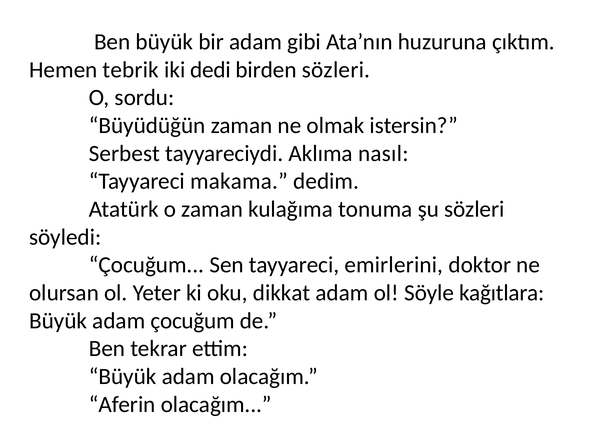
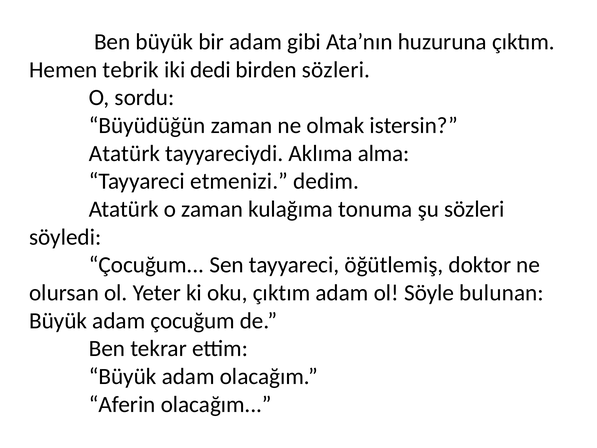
Serbest at (124, 153): Serbest -> Atatürk
nasıl: nasıl -> alma
makama: makama -> etmenizi
emirlerini: emirlerini -> öğütlemiş
oku dikkat: dikkat -> çıktım
kağıtlara: kağıtlara -> bulunan
